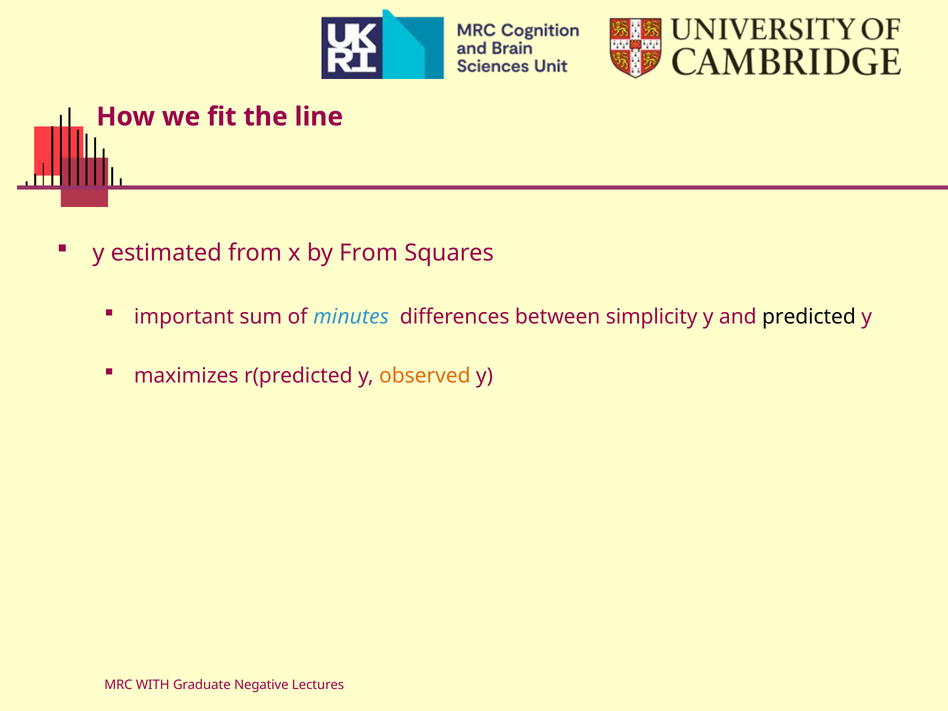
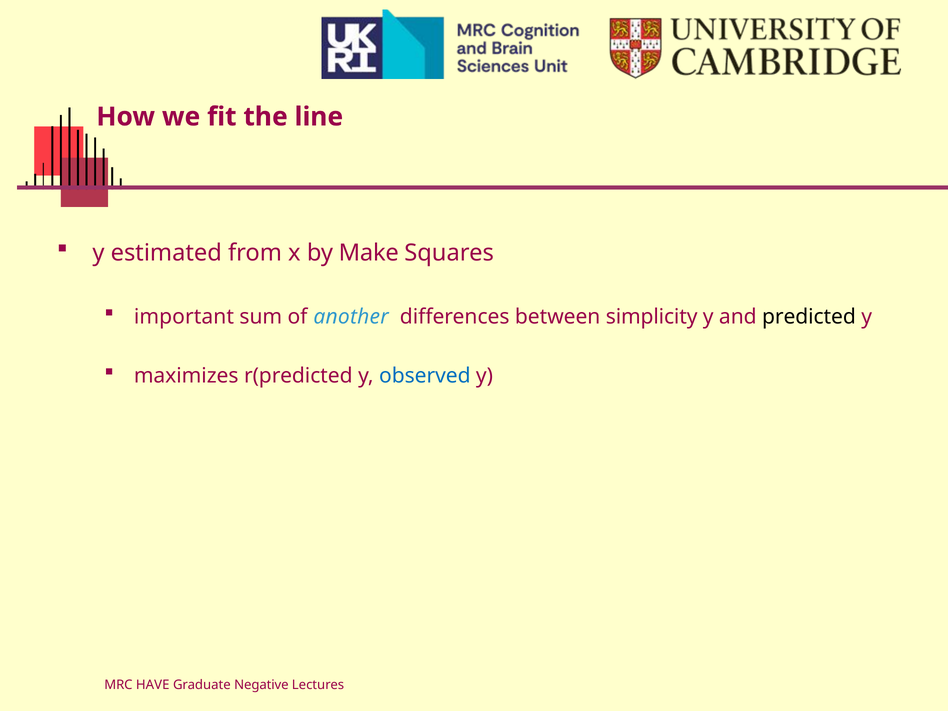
by From: From -> Make
minutes: minutes -> another
observed colour: orange -> blue
WITH: WITH -> HAVE
